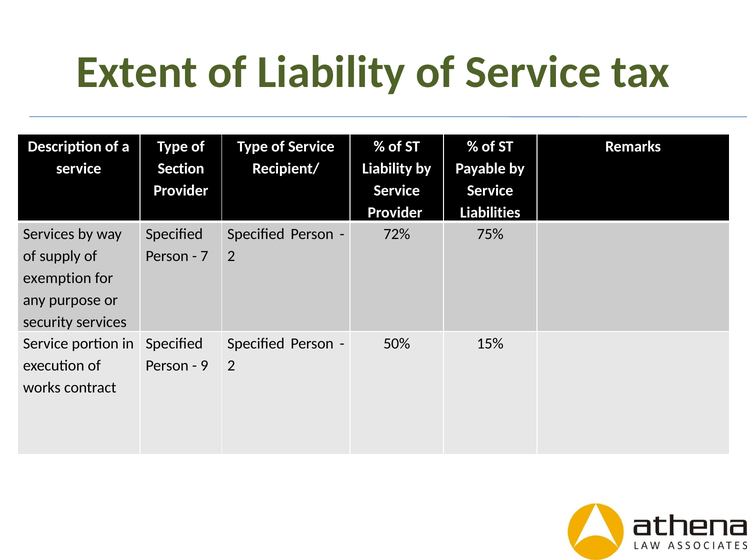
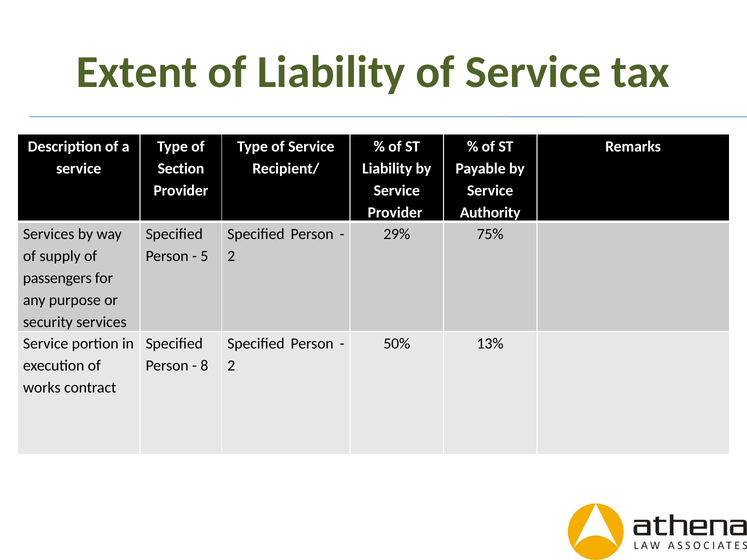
Liabilities: Liabilities -> Authority
72%: 72% -> 29%
7: 7 -> 5
exemption: exemption -> passengers
15%: 15% -> 13%
9: 9 -> 8
